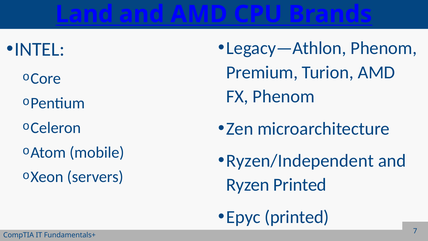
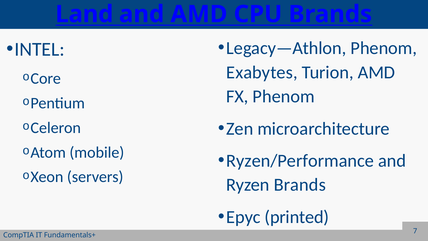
Premium: Premium -> Exabytes
Ryzen/Independent: Ryzen/Independent -> Ryzen/Performance
Ryzen Printed: Printed -> Brands
